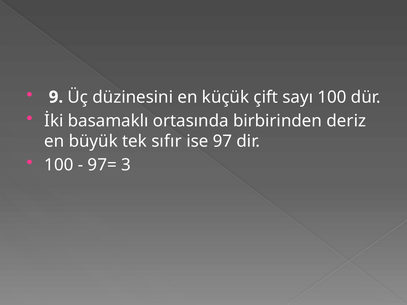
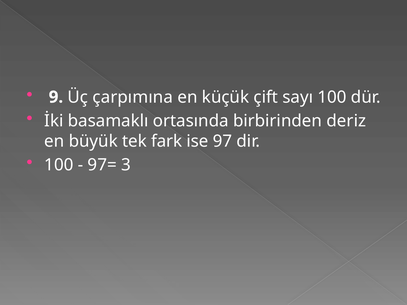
düzinesini: düzinesini -> çarpımına
sıfır: sıfır -> fark
